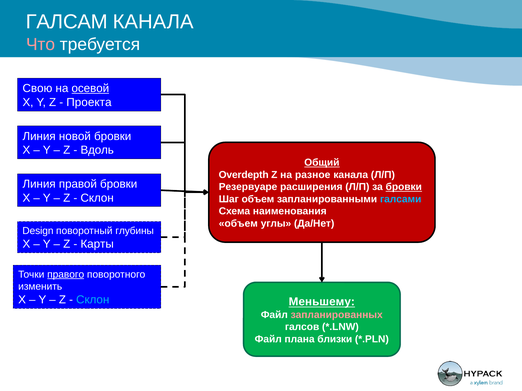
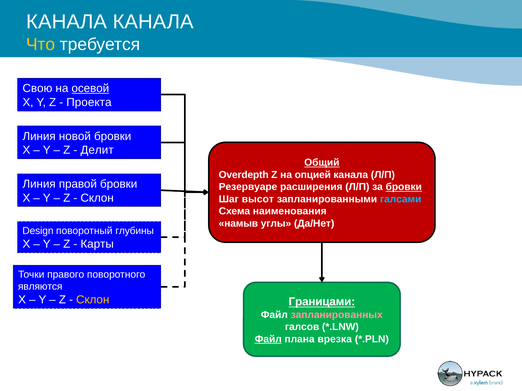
ГАЛСАМ at (67, 22): ГАЛСАМ -> КАНАЛА
Что colour: pink -> yellow
Вдоль: Вдоль -> Делит
разное: разное -> опцией
Шаг объем: объем -> высот
объем at (238, 224): объем -> намыв
правого underline: present -> none
изменить: изменить -> являются
Склон at (93, 300) colour: light blue -> yellow
Меньшему: Меньшему -> Границами
Файл at (268, 340) underline: none -> present
близки: близки -> врезка
